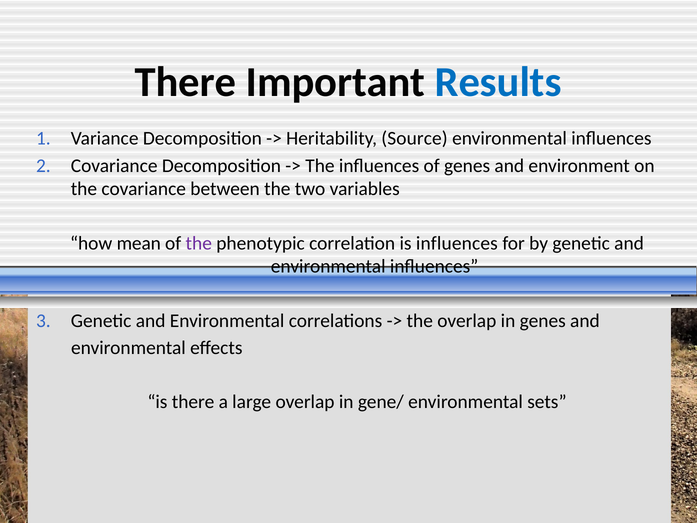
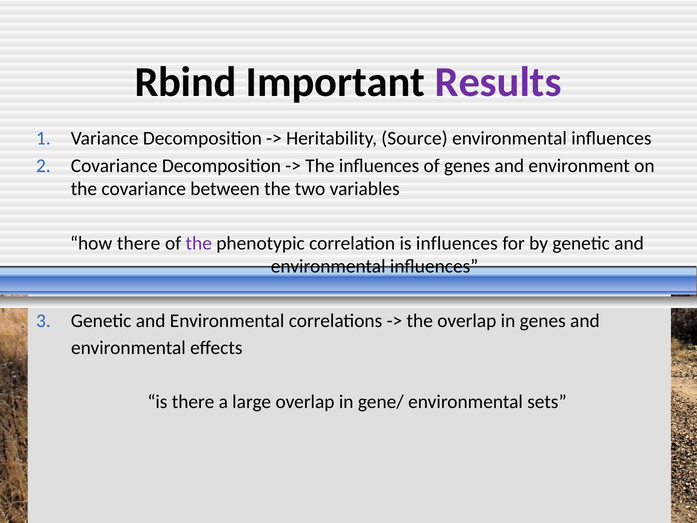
There at (185, 82): There -> Rbind
Results colour: blue -> purple
how mean: mean -> there
